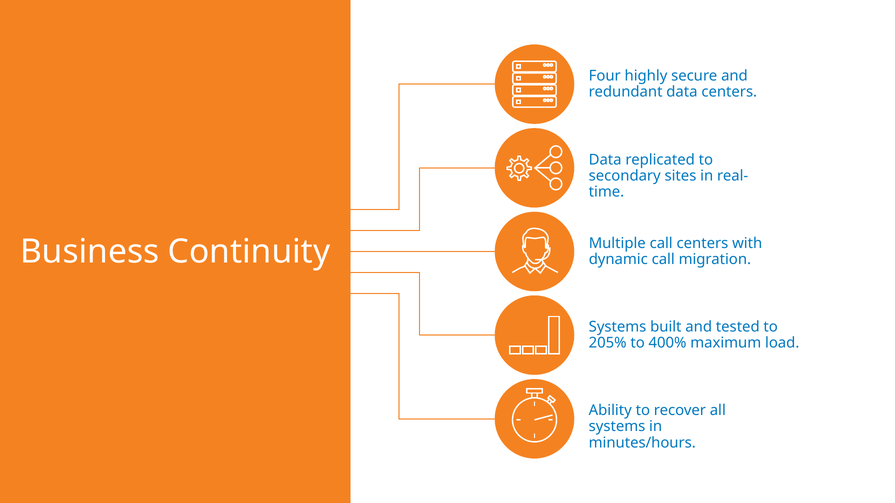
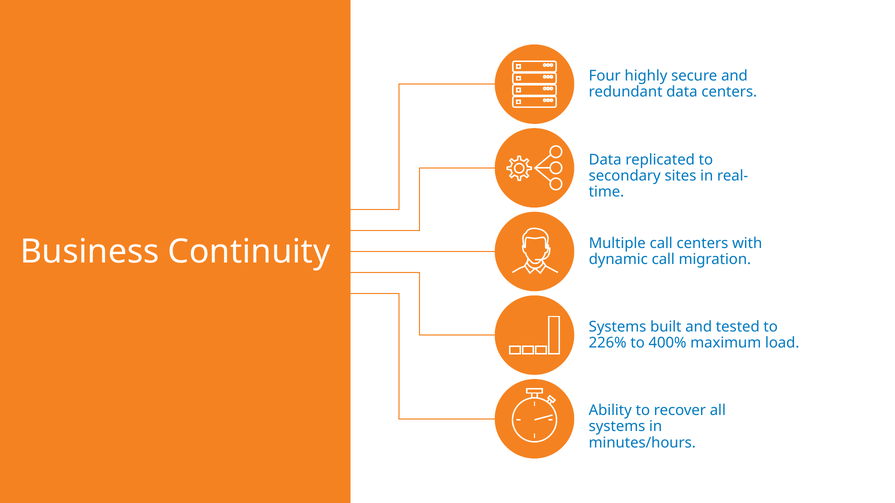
205%: 205% -> 226%
